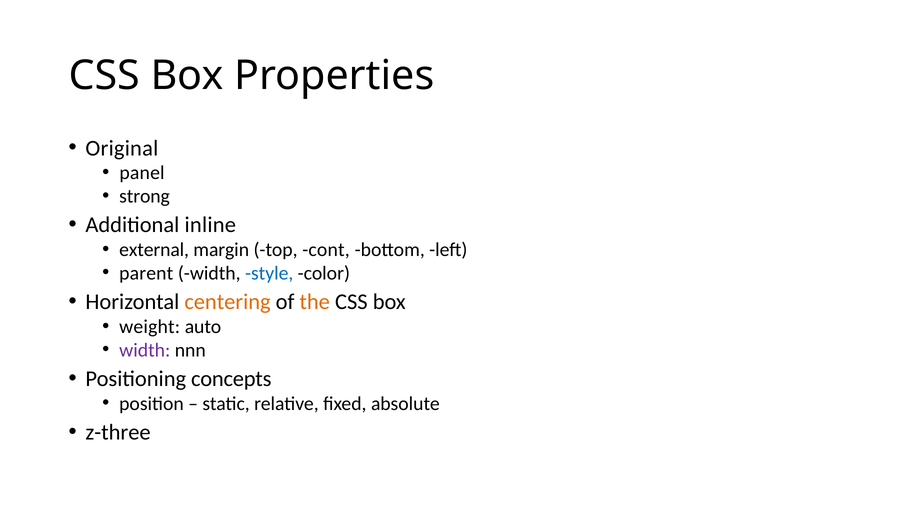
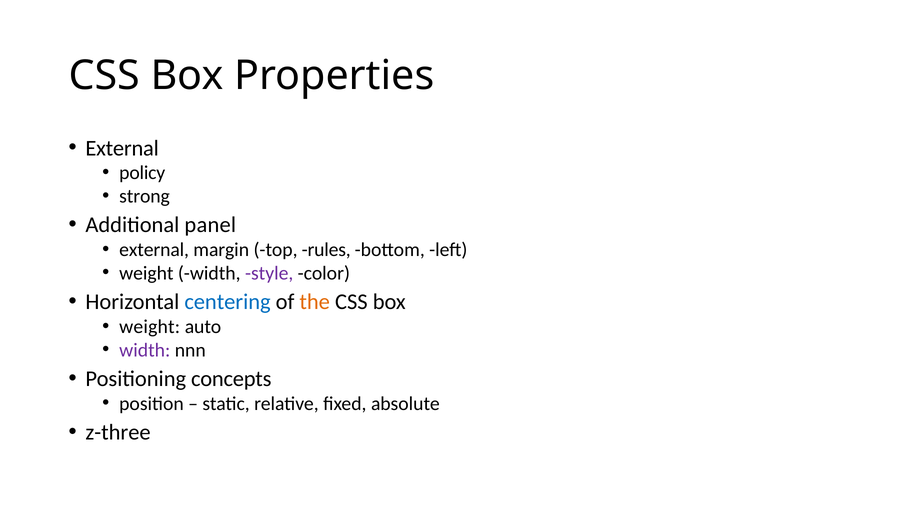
Original at (122, 148): Original -> External
panel: panel -> policy
inline: inline -> panel
cont: cont -> rules
parent at (146, 273): parent -> weight
style colour: blue -> purple
centering colour: orange -> blue
